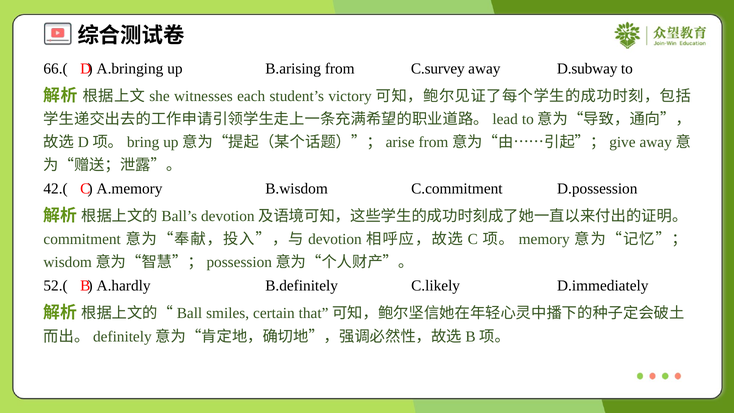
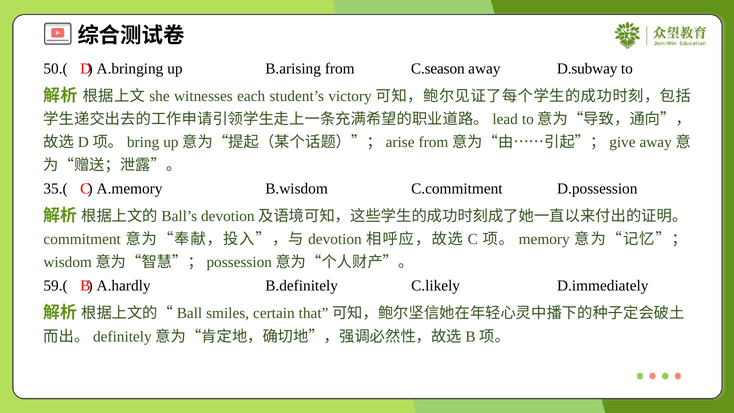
66.(: 66.( -> 50.(
C.survey: C.survey -> C.season
42.(: 42.( -> 35.(
52.(: 52.( -> 59.(
